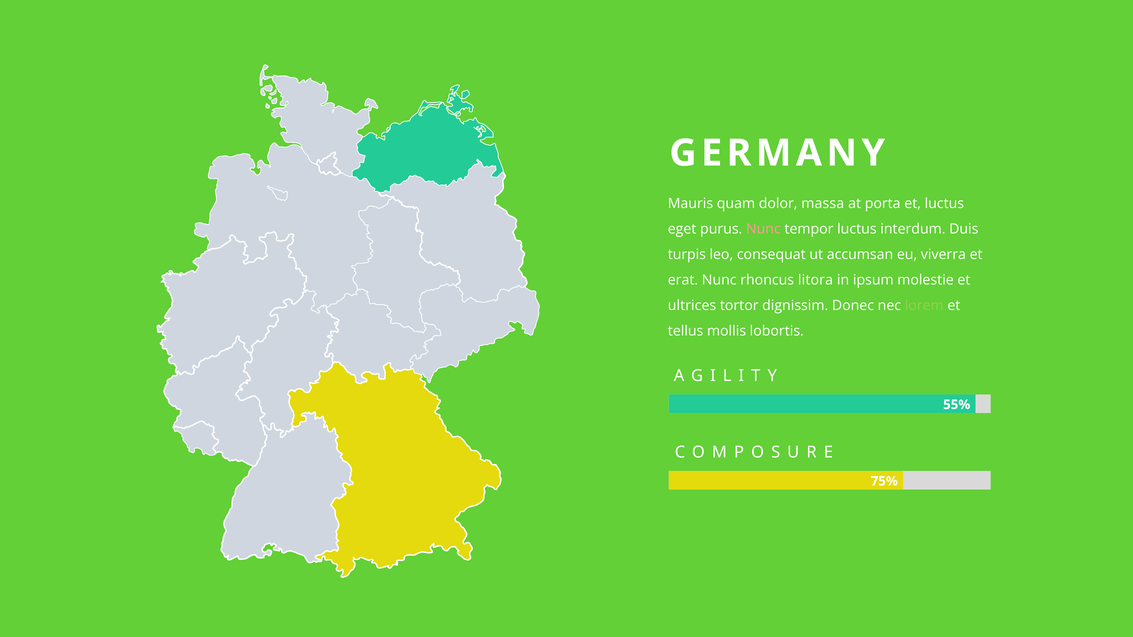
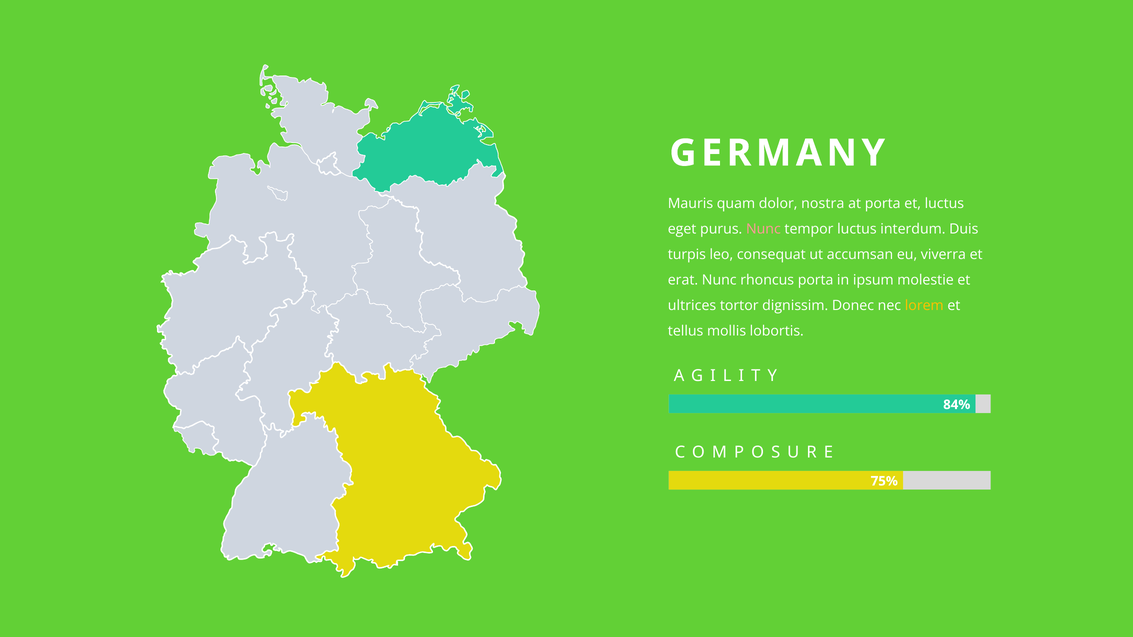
massa: massa -> nostra
rhoncus litora: litora -> porta
lorem colour: light green -> yellow
55%: 55% -> 84%
